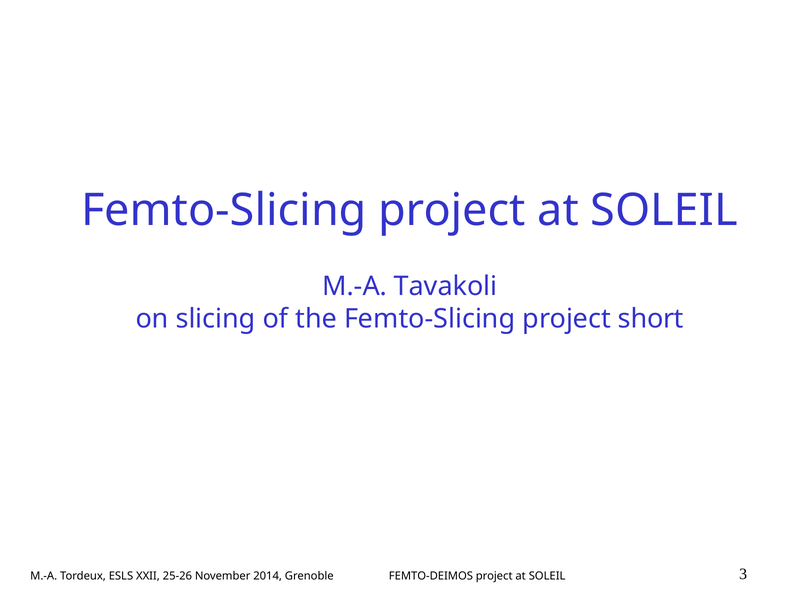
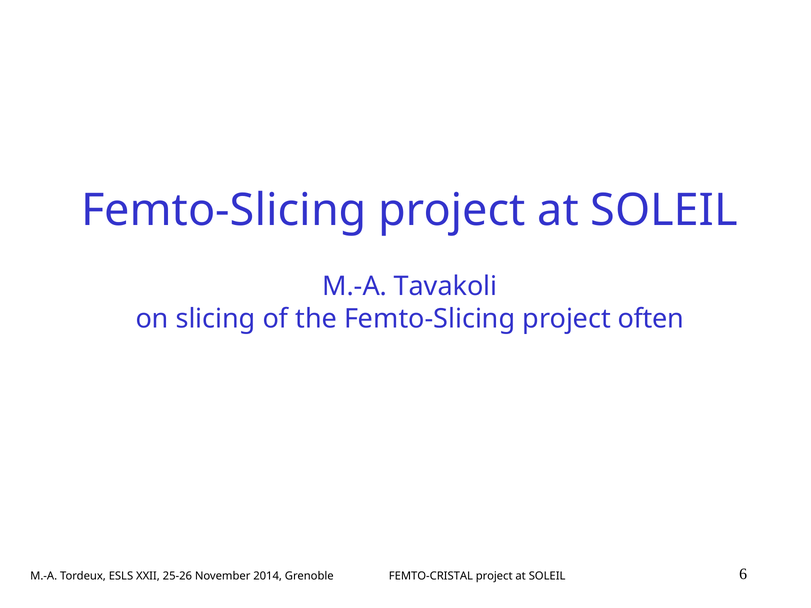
short: short -> often
FEMTO-DEIMOS: FEMTO-DEIMOS -> FEMTO-CRISTAL
3: 3 -> 6
